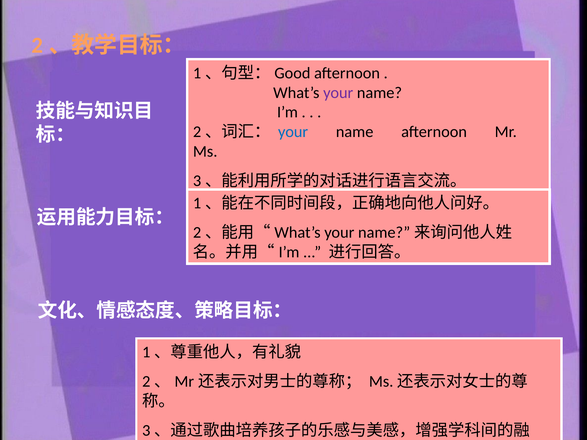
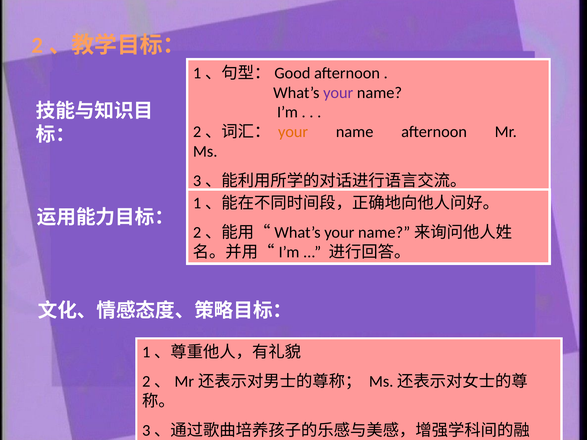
your at (293, 132) colour: blue -> orange
